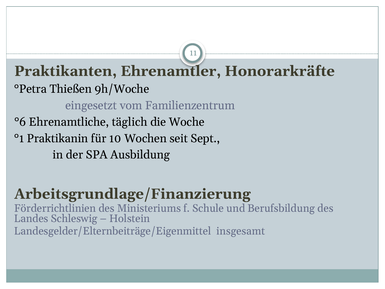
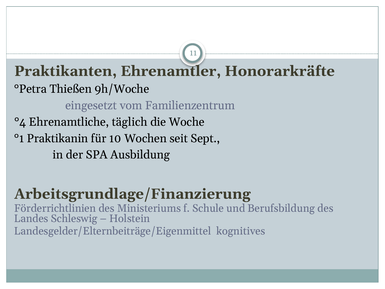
°6: °6 -> °4
insgesamt: insgesamt -> kognitives
